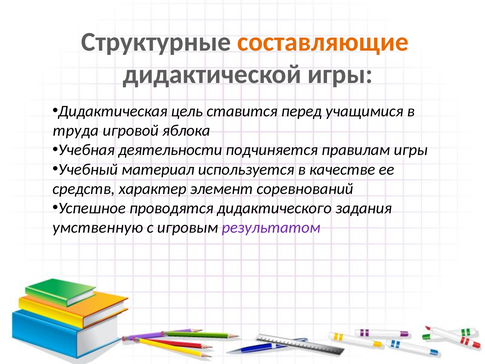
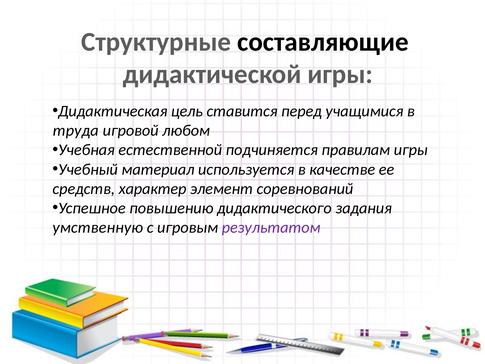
составляющие colour: orange -> black
яблока: яблока -> любом
деятельности: деятельности -> естественной
проводятся: проводятся -> повышению
